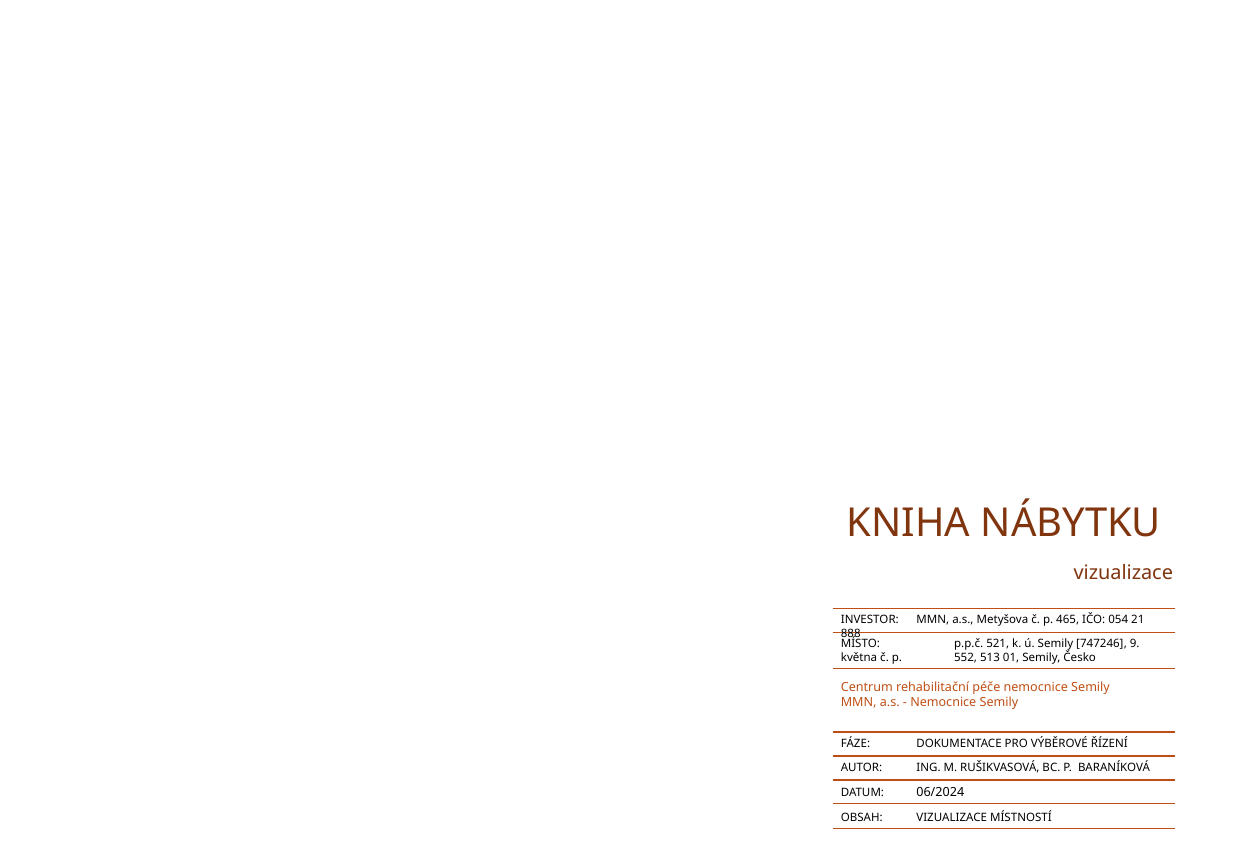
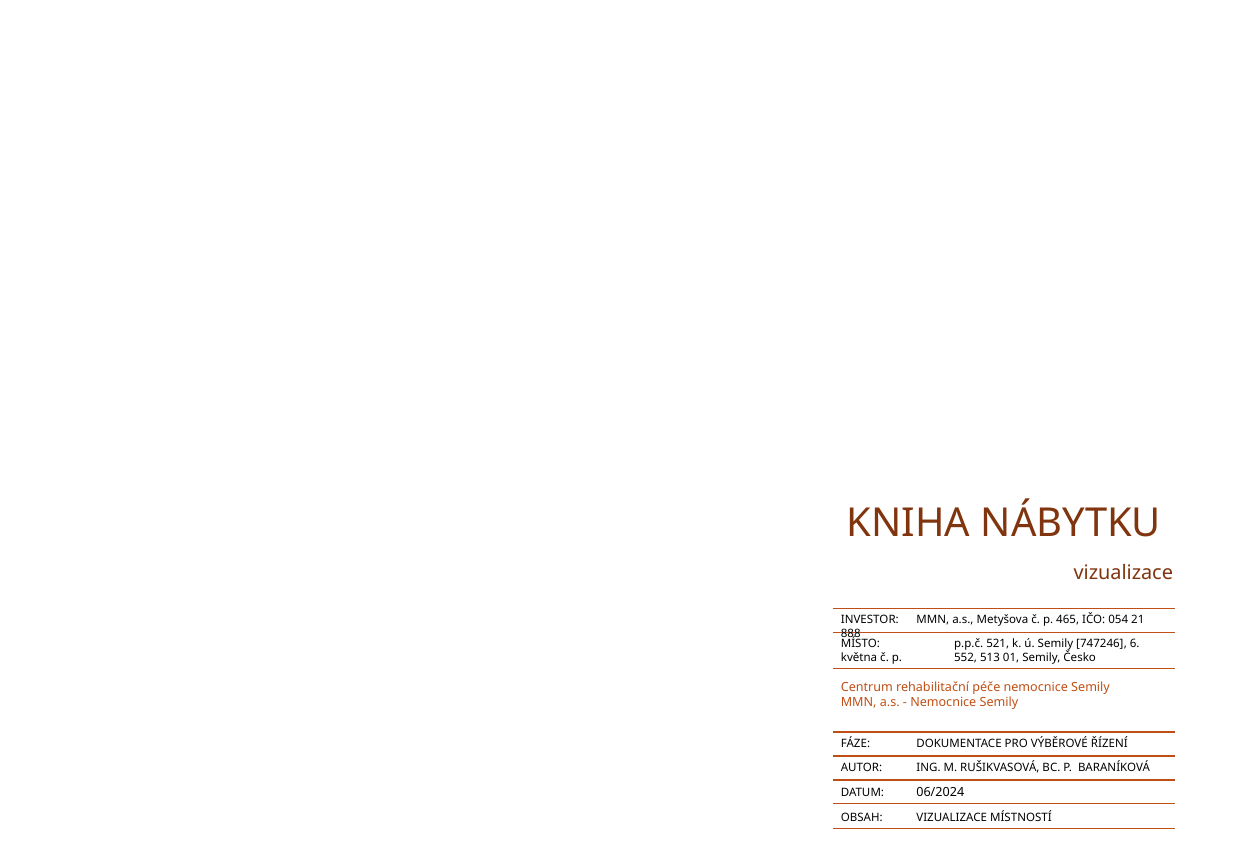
9: 9 -> 6
